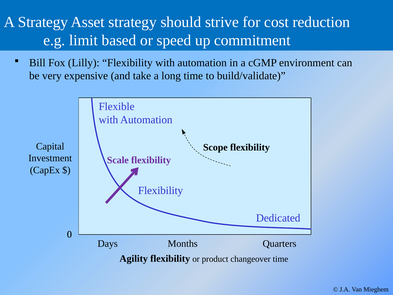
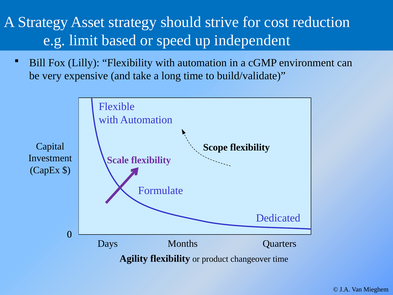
commitment: commitment -> independent
Flexibility at (161, 190): Flexibility -> Formulate
